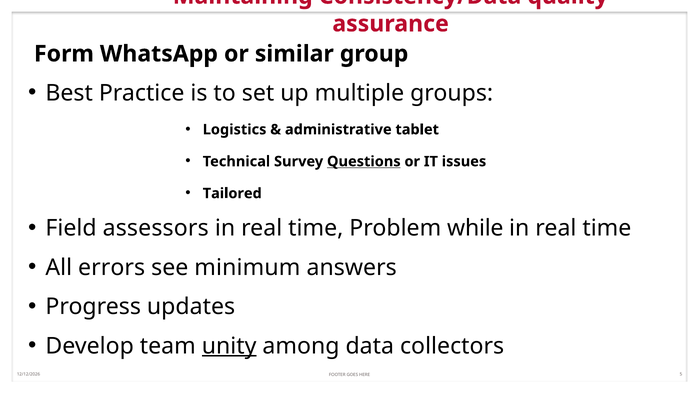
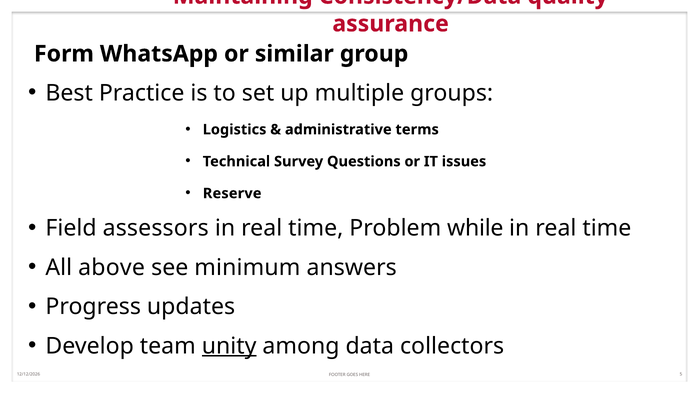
tablet: tablet -> terms
Questions underline: present -> none
Tailored: Tailored -> Reserve
errors: errors -> above
